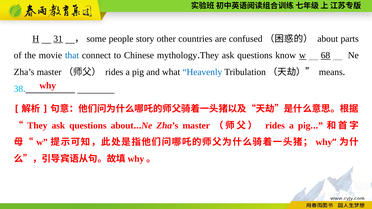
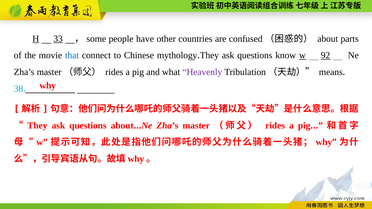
31: 31 -> 33
story: story -> have
68: 68 -> 92
Heavenly colour: blue -> purple
